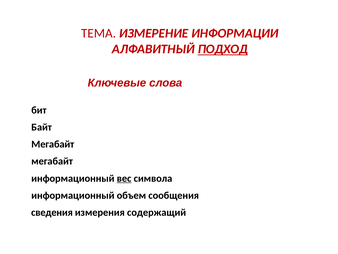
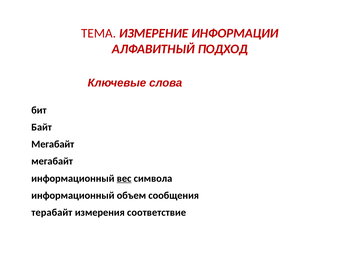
ПОДХОД underline: present -> none
сведения: сведения -> терабайт
содержащий: содержащий -> соответствие
